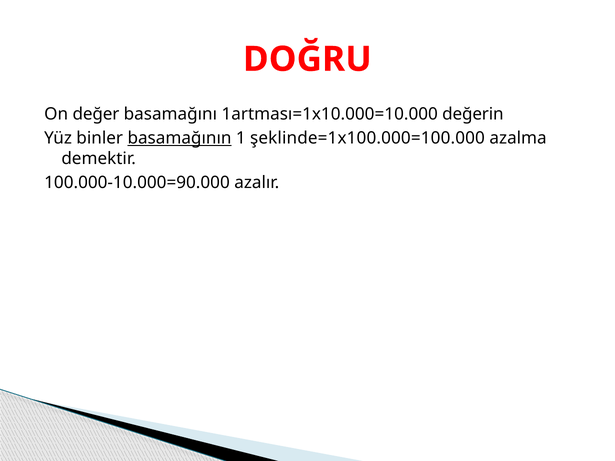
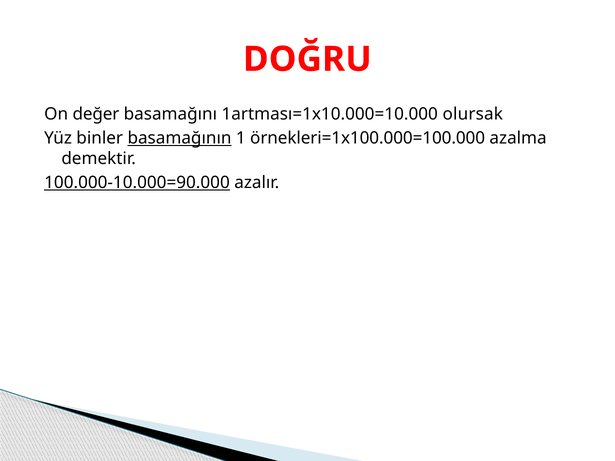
değerin: değerin -> olursak
şeklinde=1x100.000=100.000: şeklinde=1x100.000=100.000 -> örnekleri=1x100.000=100.000
100.000-10.000=90.000 underline: none -> present
